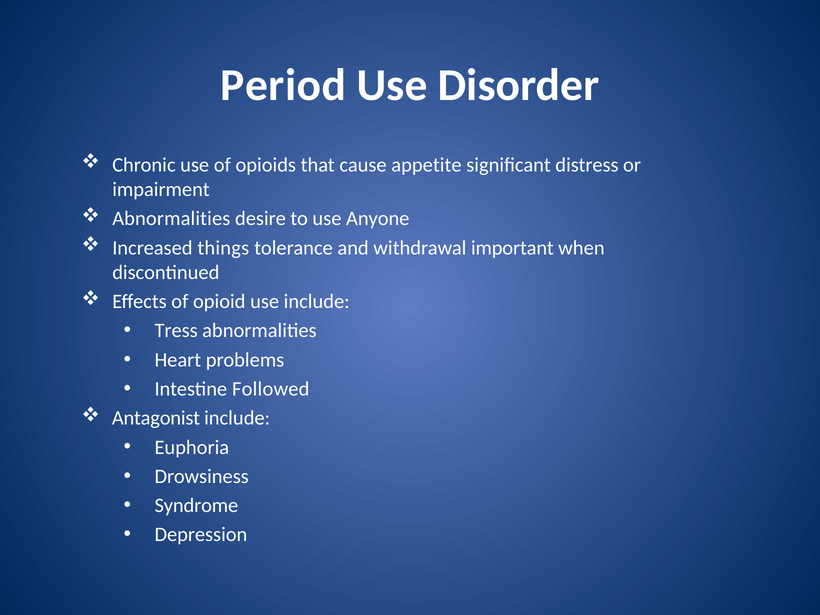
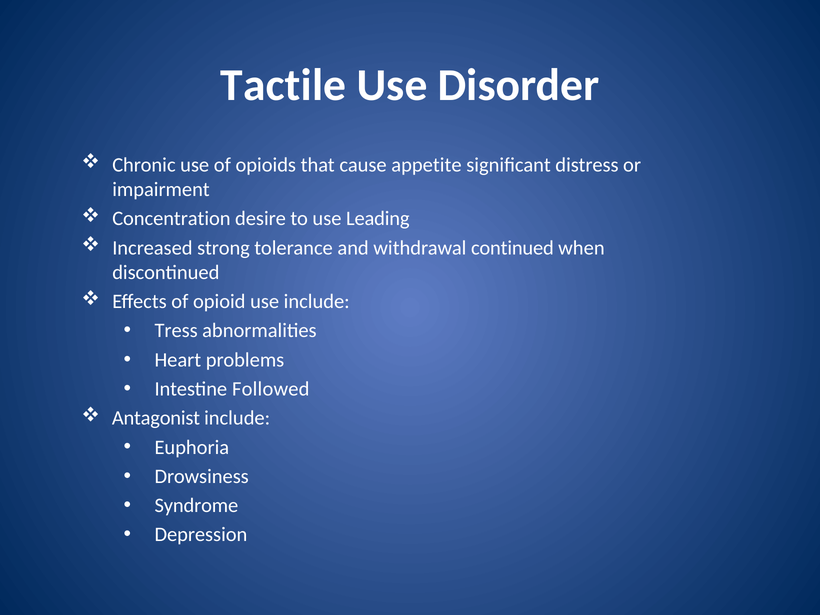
Period: Period -> Tactile
Abnormalities at (171, 219): Abnormalities -> Concentration
Anyone: Anyone -> Leading
things: things -> strong
important: important -> continued
